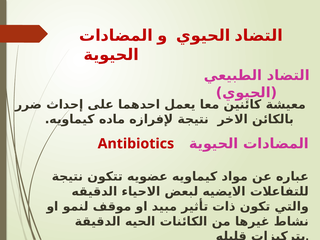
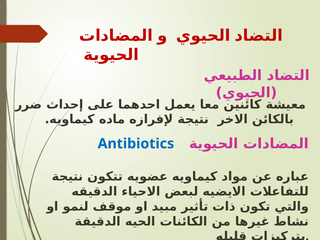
Antibiotics colour: red -> blue
